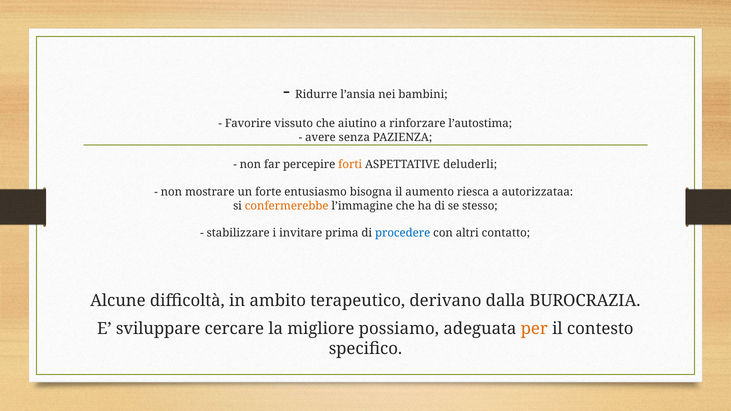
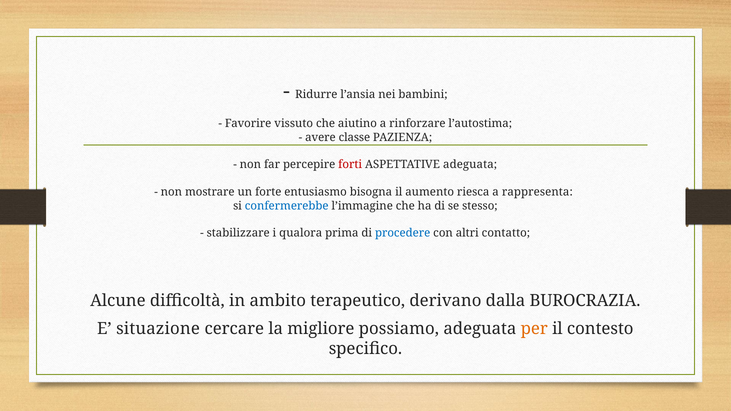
senza: senza -> classe
forti colour: orange -> red
ASPETTATIVE deluderli: deluderli -> adeguata
autorizzataa: autorizzataa -> rappresenta
confermerebbe colour: orange -> blue
invitare: invitare -> qualora
sviluppare: sviluppare -> situazione
